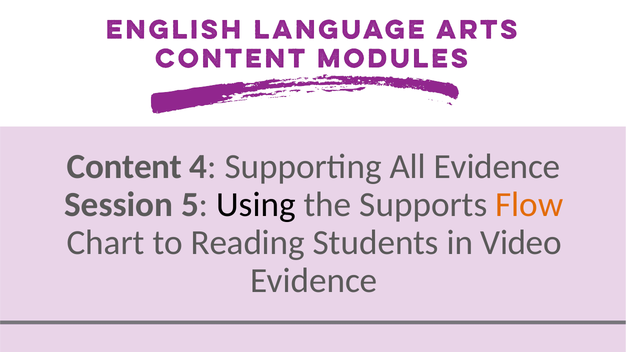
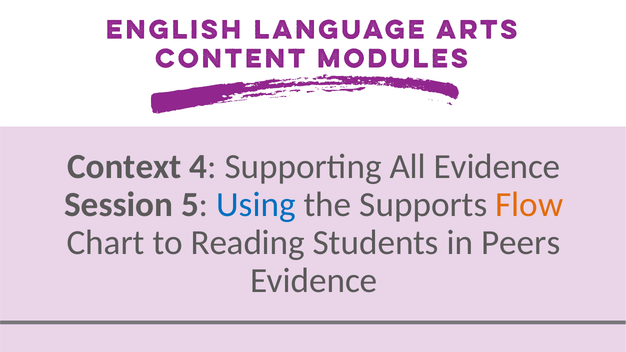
Content: Content -> Context
Using colour: black -> blue
Video: Video -> Peers
